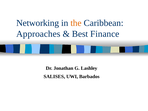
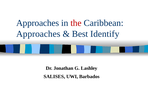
Networking at (38, 23): Networking -> Approaches
the colour: orange -> red
Finance: Finance -> Identify
